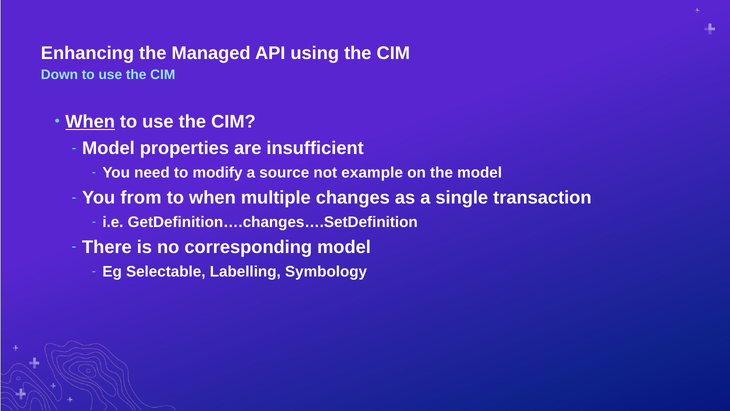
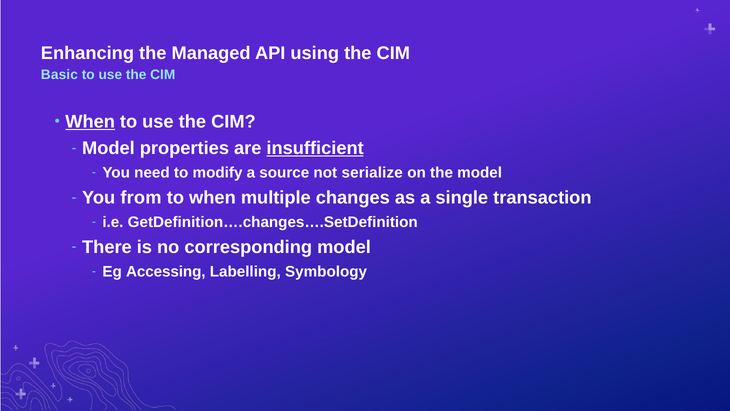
Down: Down -> Basic
insufficient underline: none -> present
example: example -> serialize
Selectable: Selectable -> Accessing
